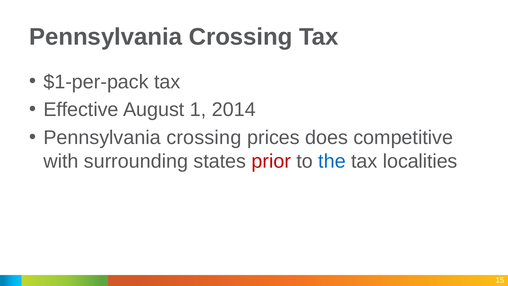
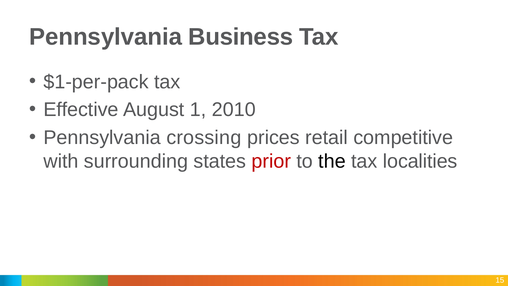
Crossing at (241, 37): Crossing -> Business
2014: 2014 -> 2010
does: does -> retail
the colour: blue -> black
